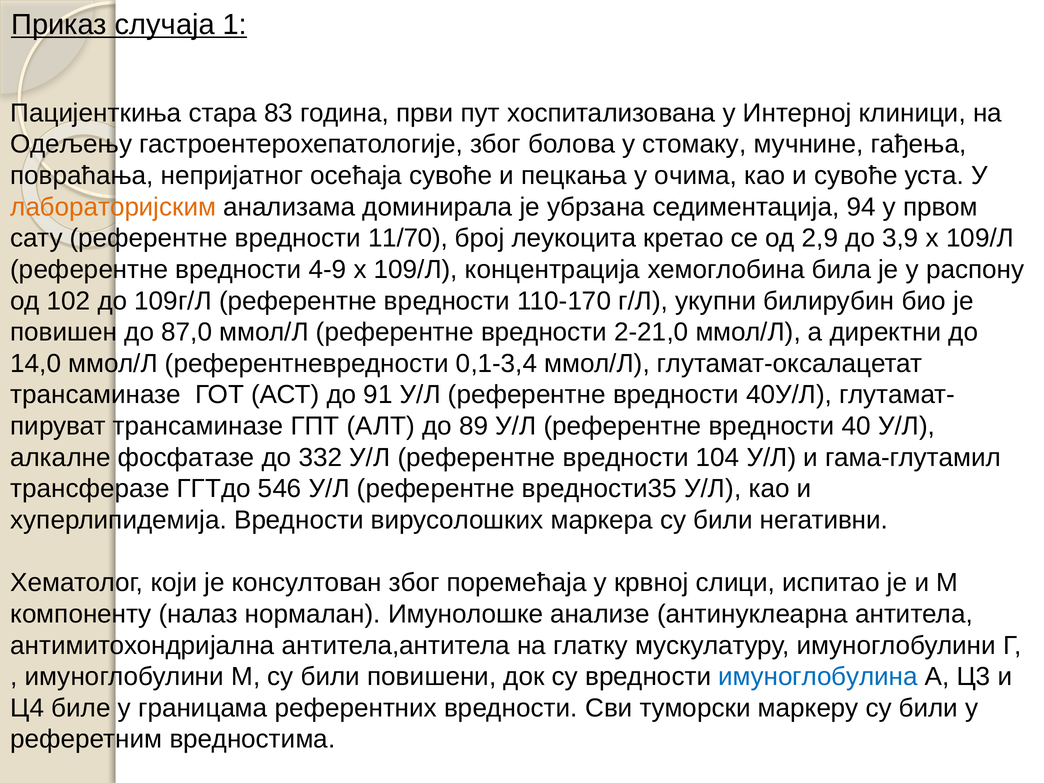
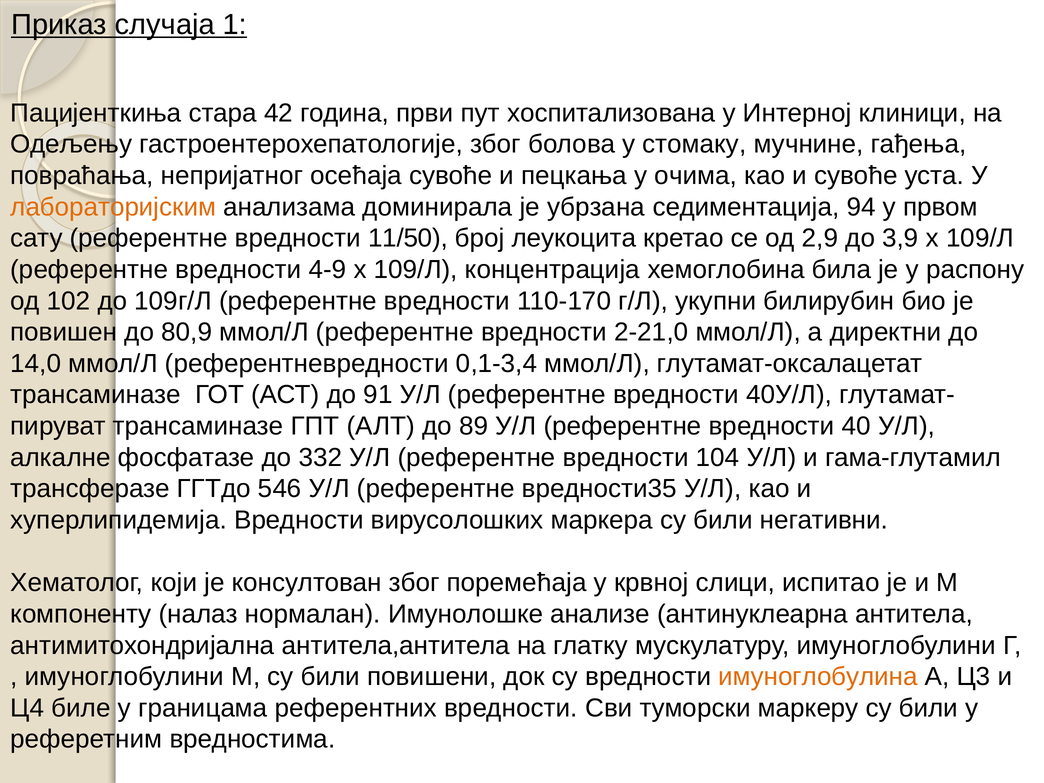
83: 83 -> 42
11/70: 11/70 -> 11/50
87,0: 87,0 -> 80,9
имуноглобулина colour: blue -> orange
